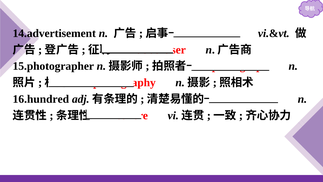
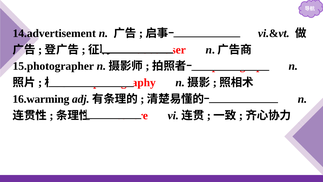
16.hundred: 16.hundred -> 16.warming
